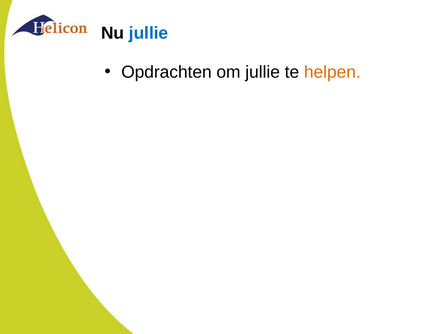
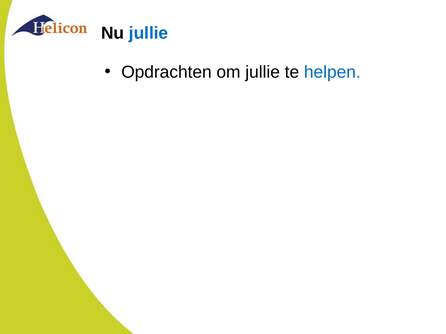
helpen colour: orange -> blue
